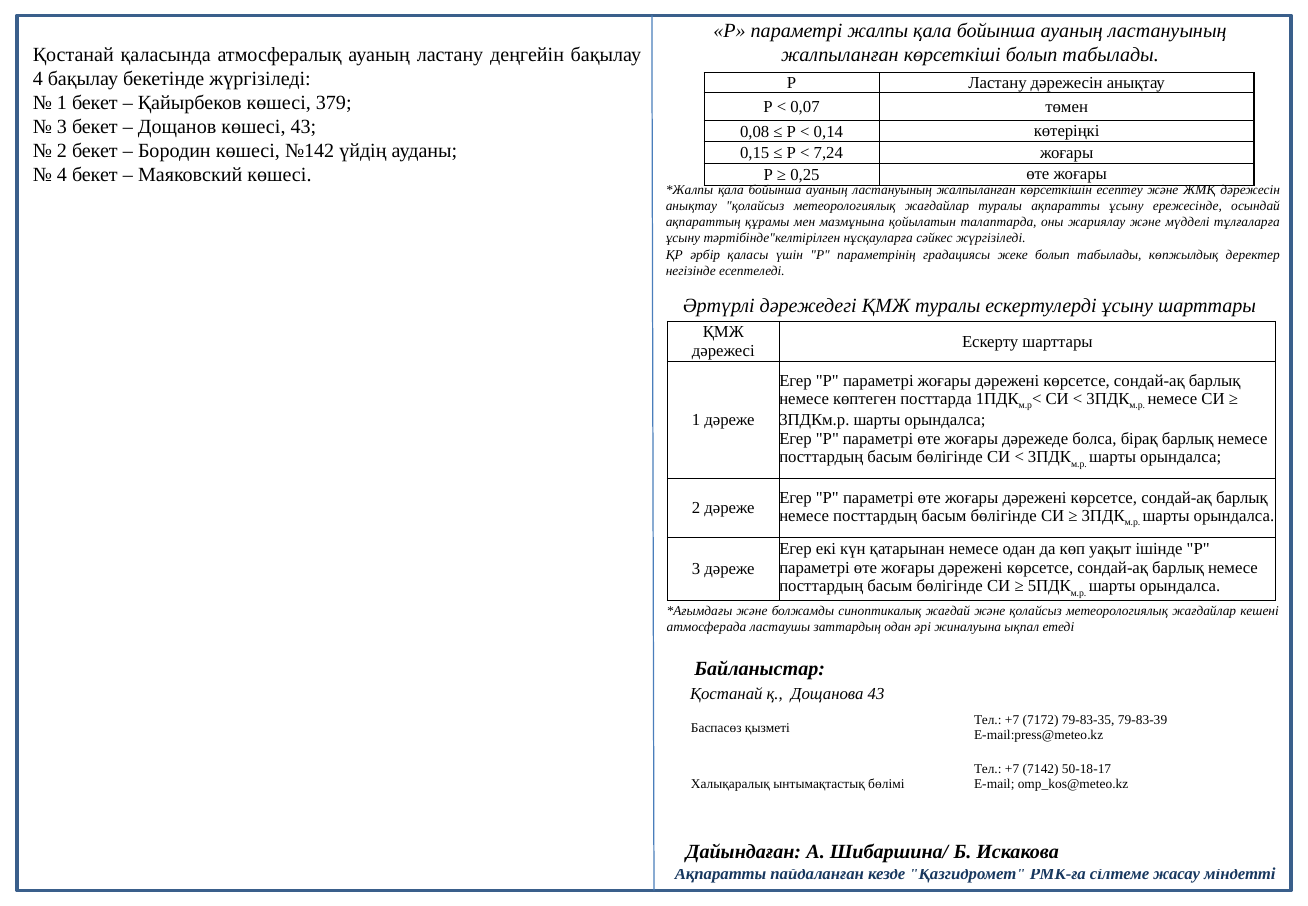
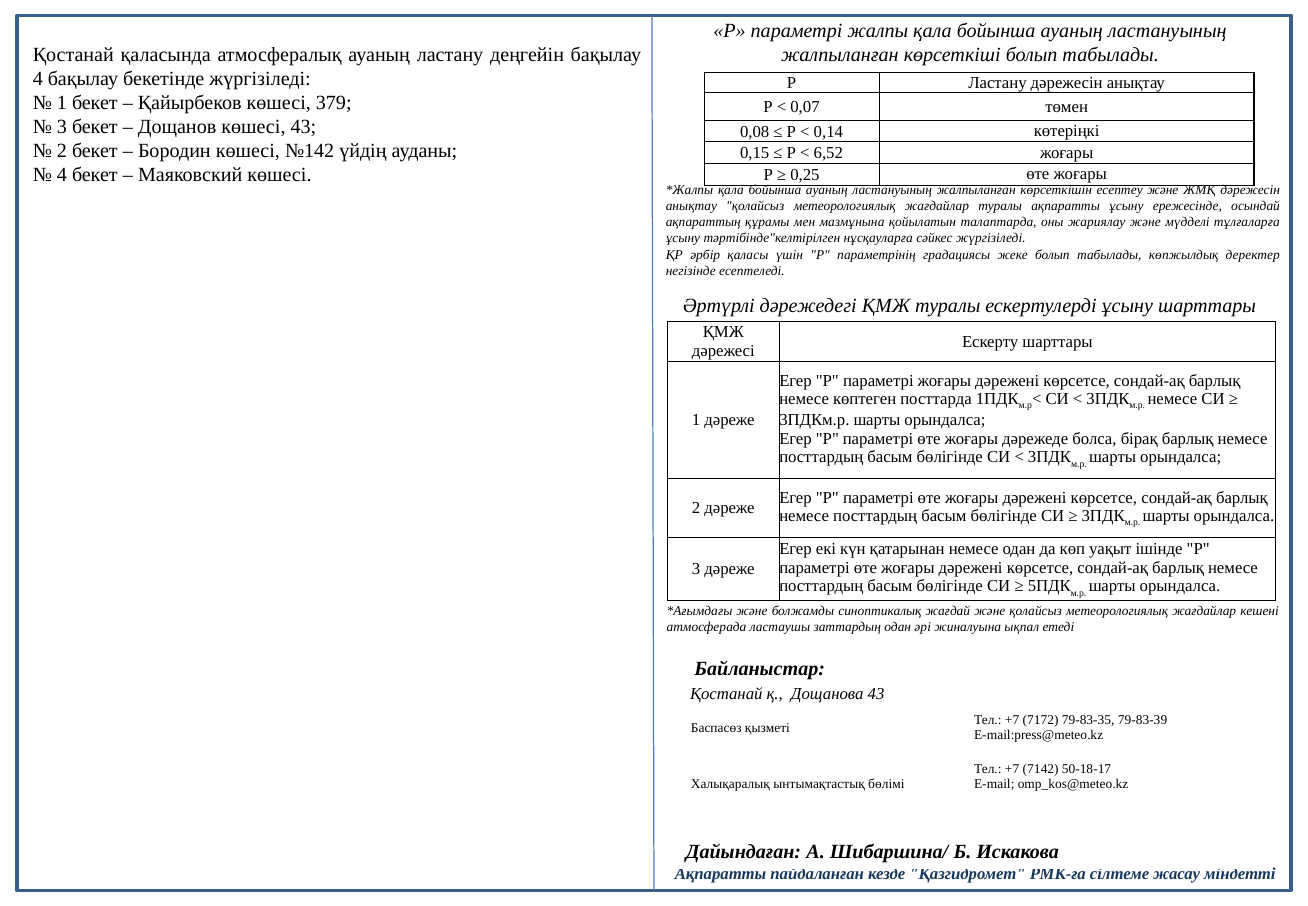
7,24: 7,24 -> 6,52
